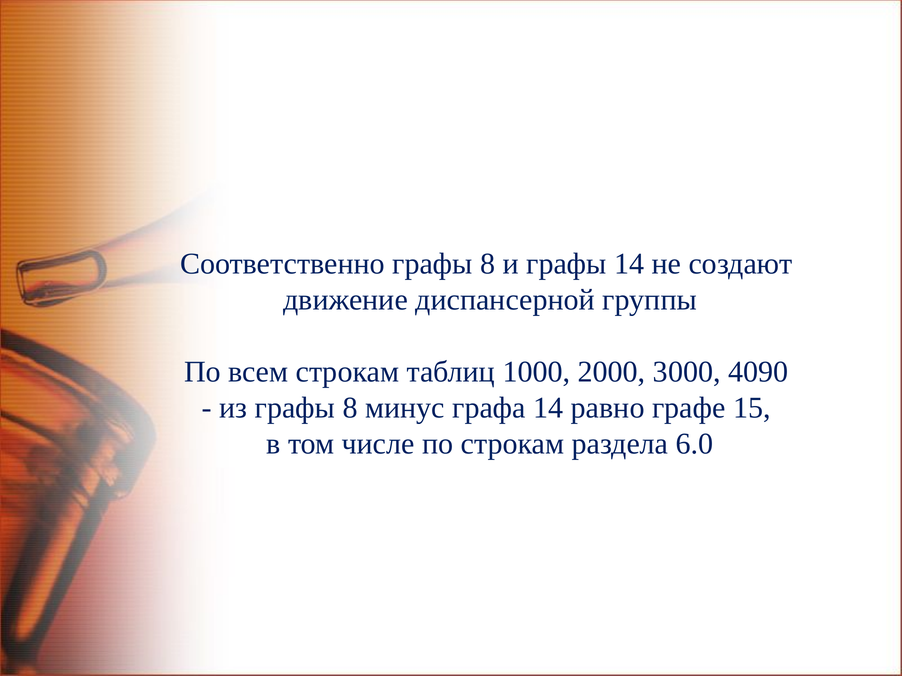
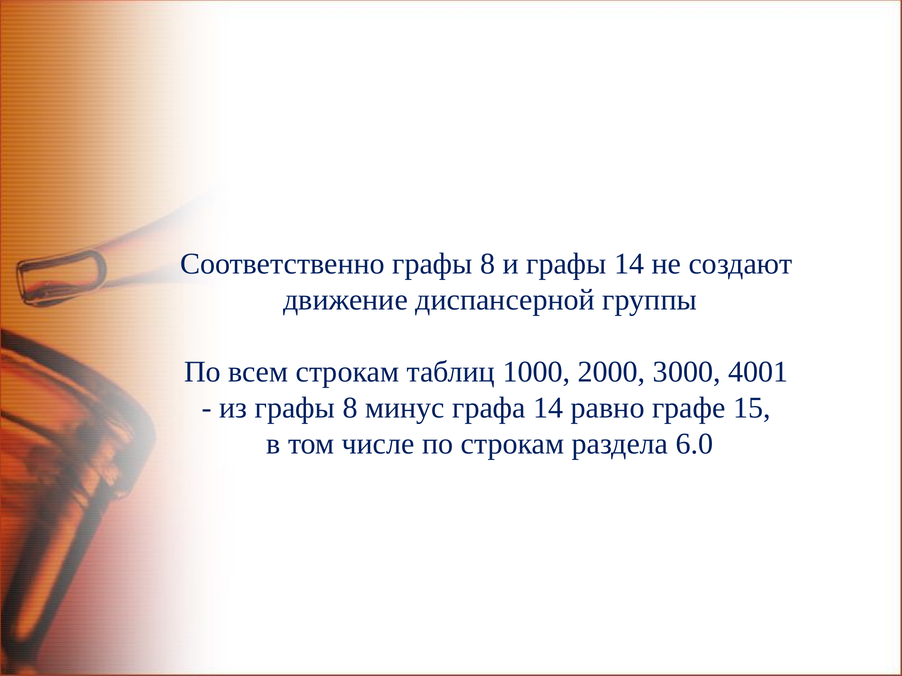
4090: 4090 -> 4001
